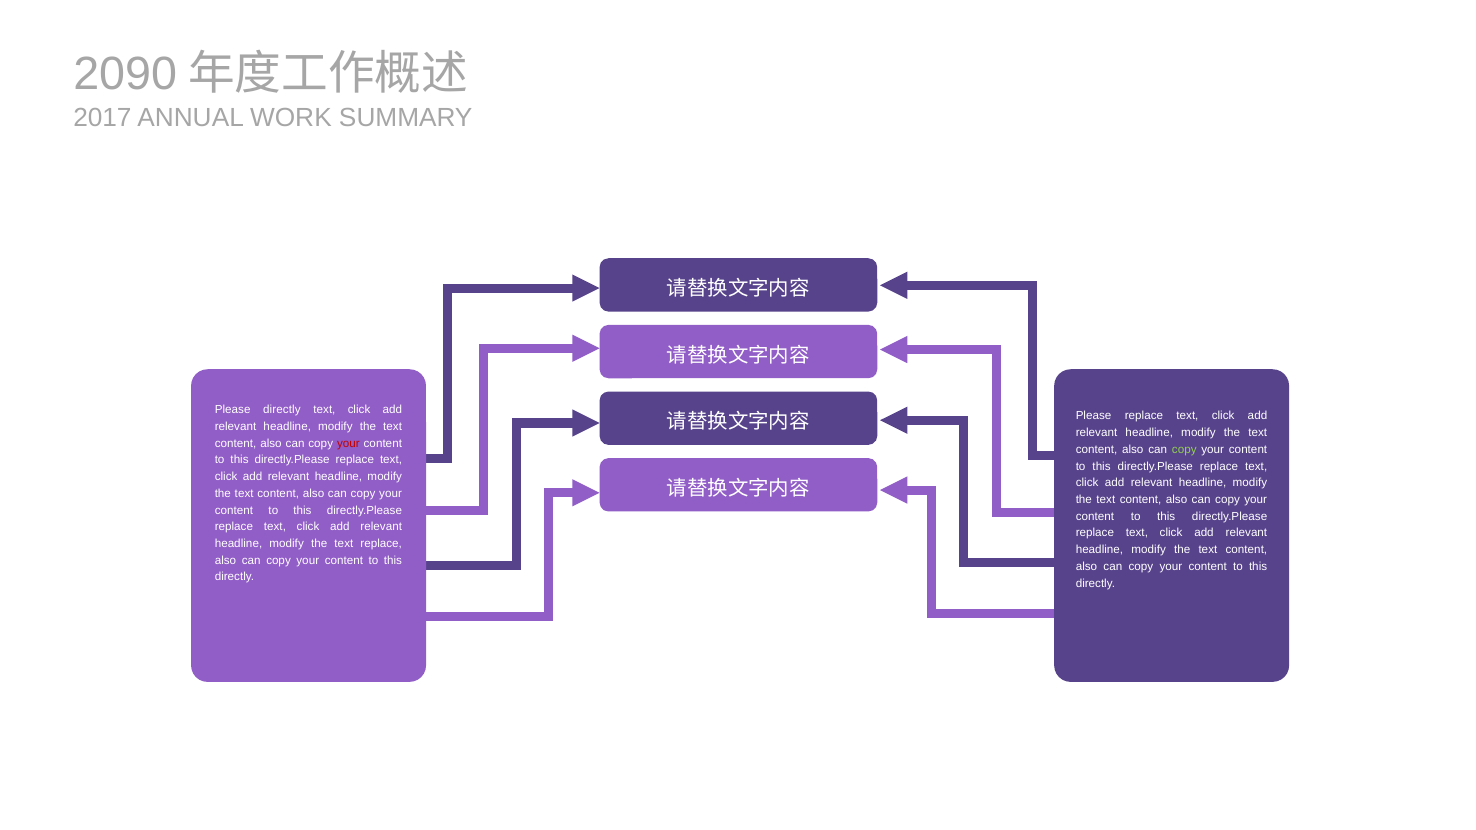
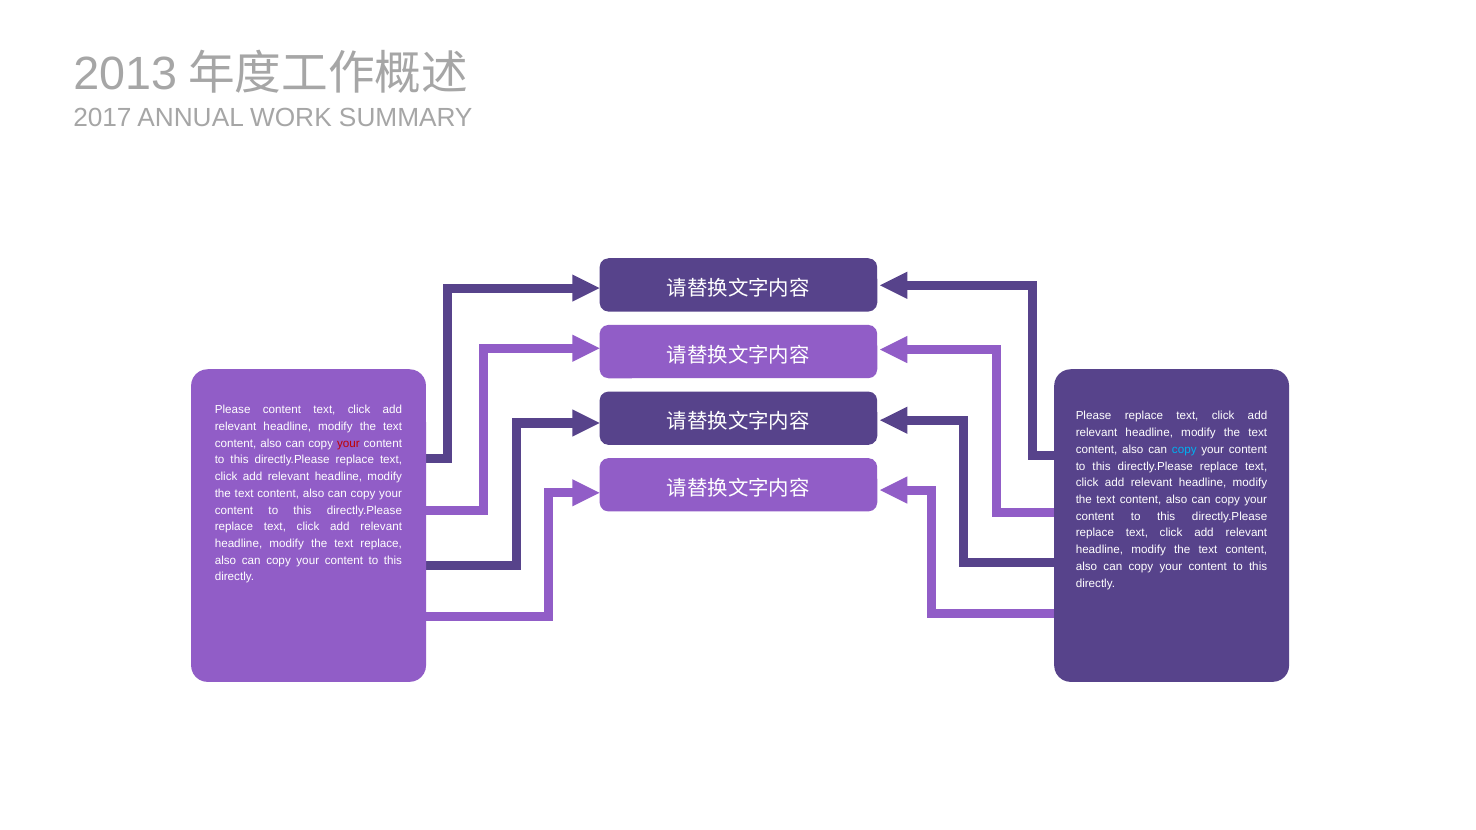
2090: 2090 -> 2013
Please directly: directly -> content
copy at (1184, 450) colour: light green -> light blue
